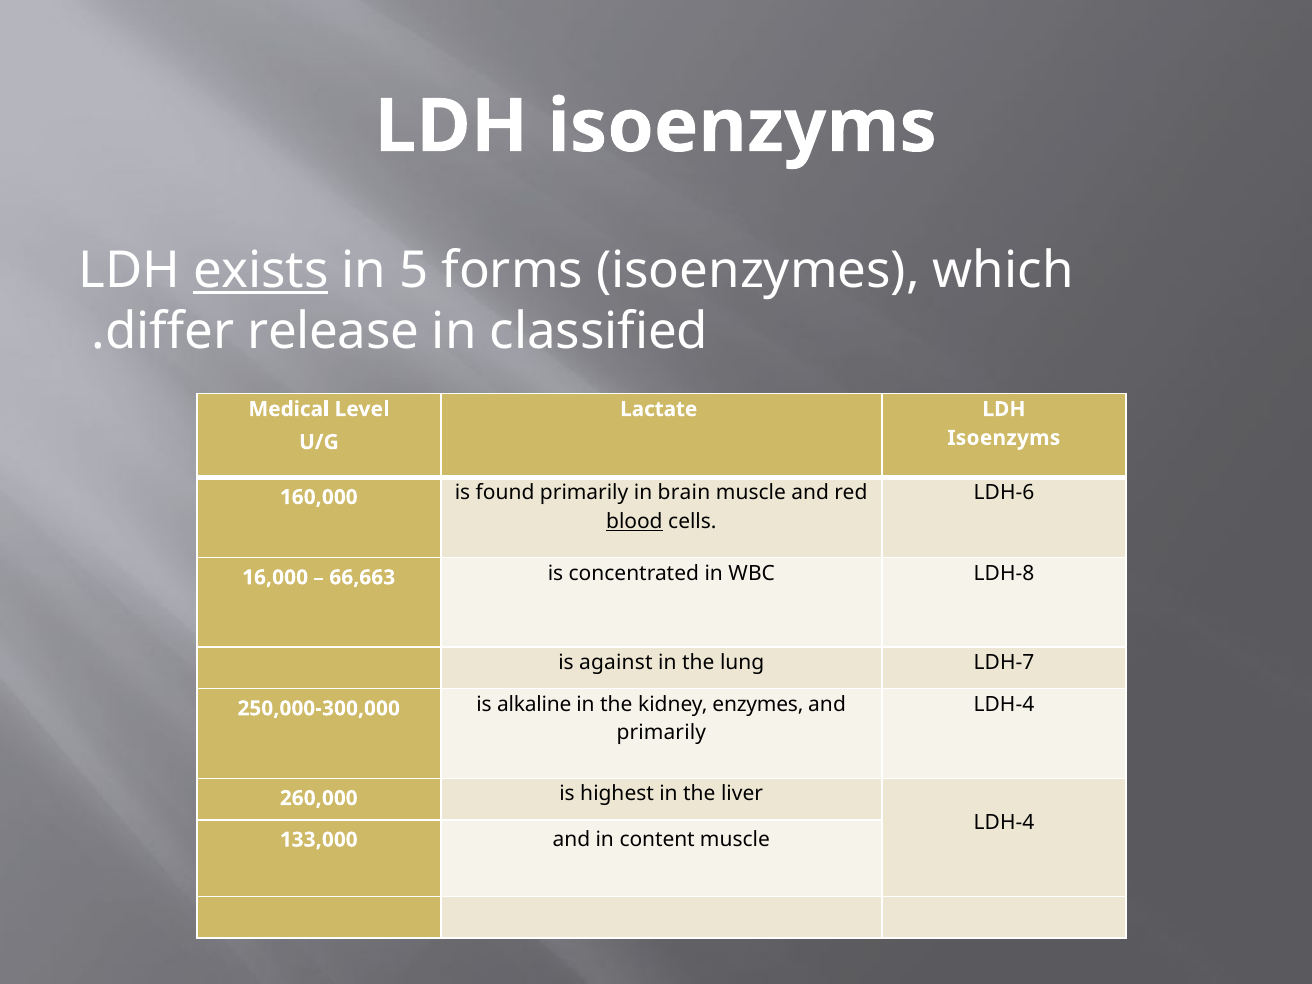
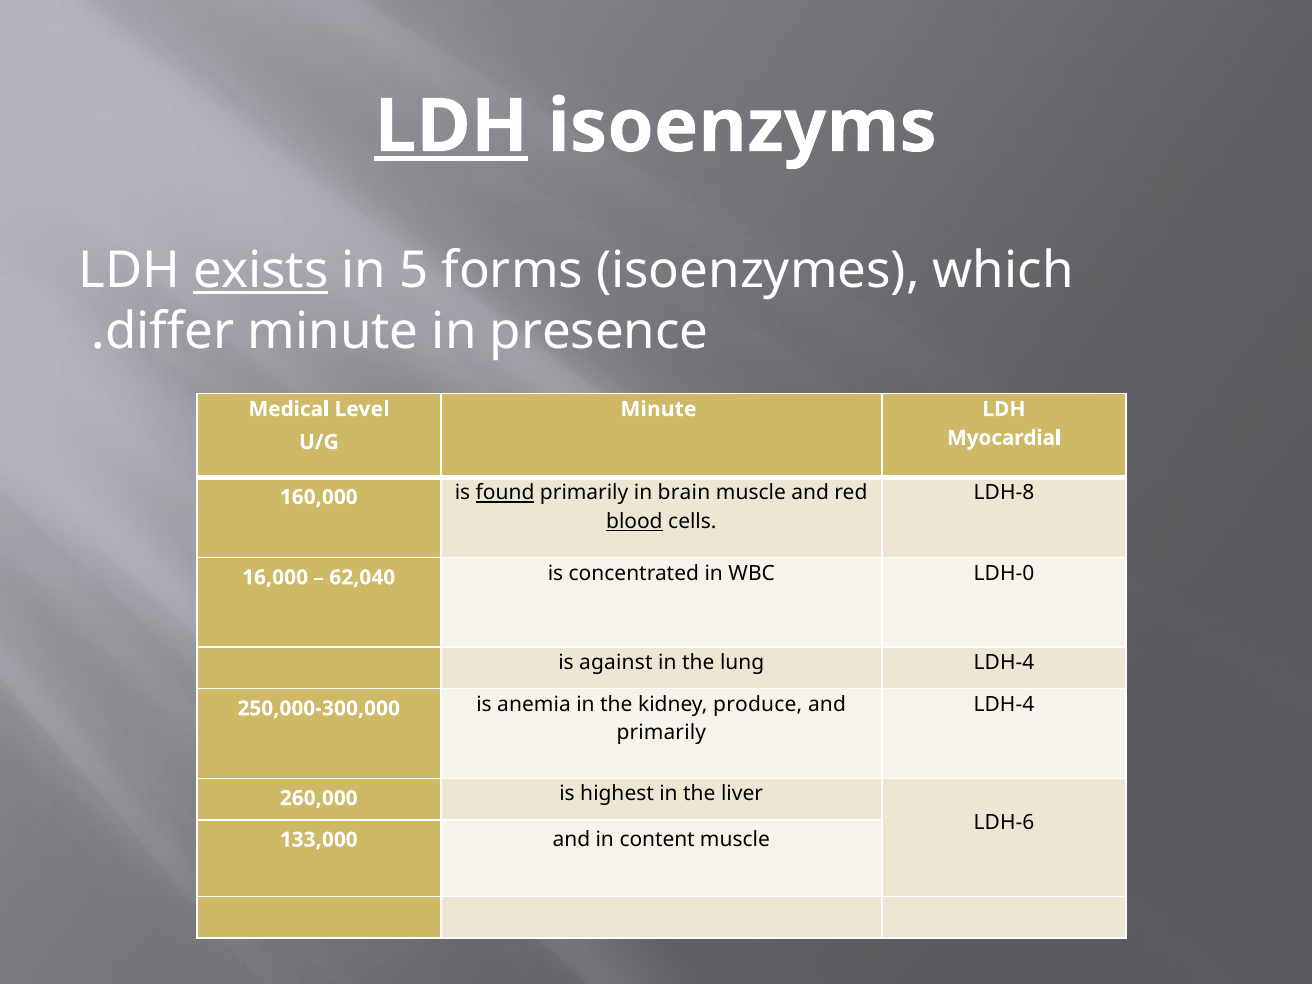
LDH at (451, 127) underline: none -> present
differ release: release -> minute
classified: classified -> presence
Lactate at (659, 409): Lactate -> Minute
Isoenzyms at (1004, 438): Isoenzyms -> Myocardial
LDH-6: LDH-6 -> LDH-8
found underline: none -> present
66,663: 66,663 -> 62,040
LDH-8: LDH-8 -> LDH-0
lung LDH-7: LDH-7 -> LDH-4
alkaline: alkaline -> anemia
enzymes: enzymes -> produce
LDH-4 at (1004, 823): LDH-4 -> LDH-6
